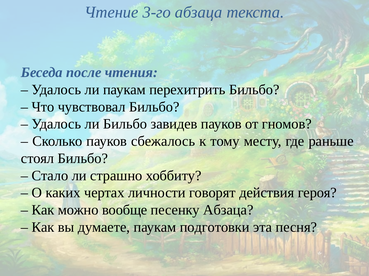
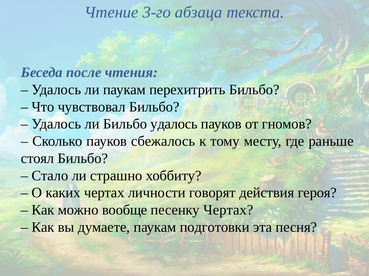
Бильбо завидев: завидев -> удалось
песенку Абзаца: Абзаца -> Чертах
